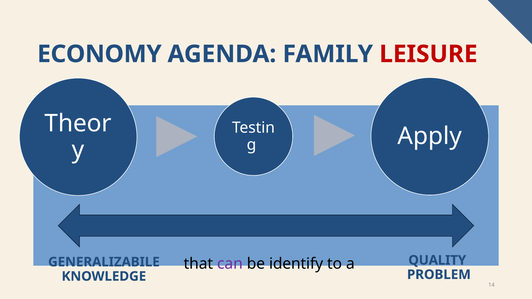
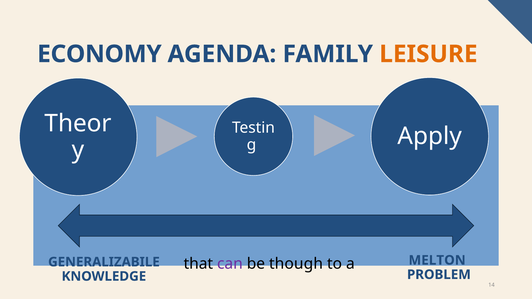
LEISURE colour: red -> orange
QUALITY: QUALITY -> MELTON
identify: identify -> though
